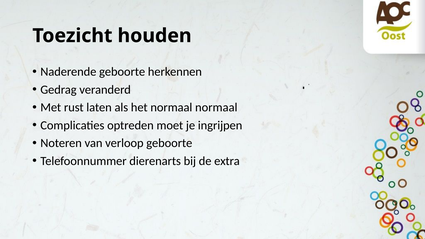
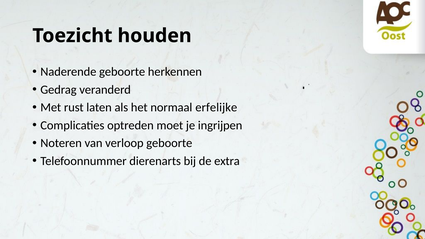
normaal normaal: normaal -> erfelijke
